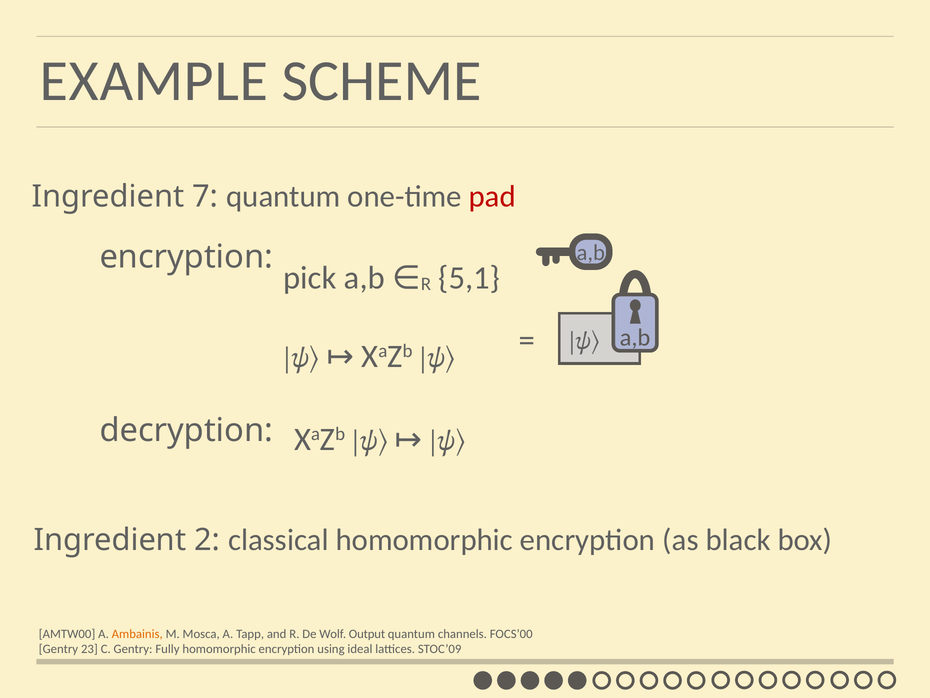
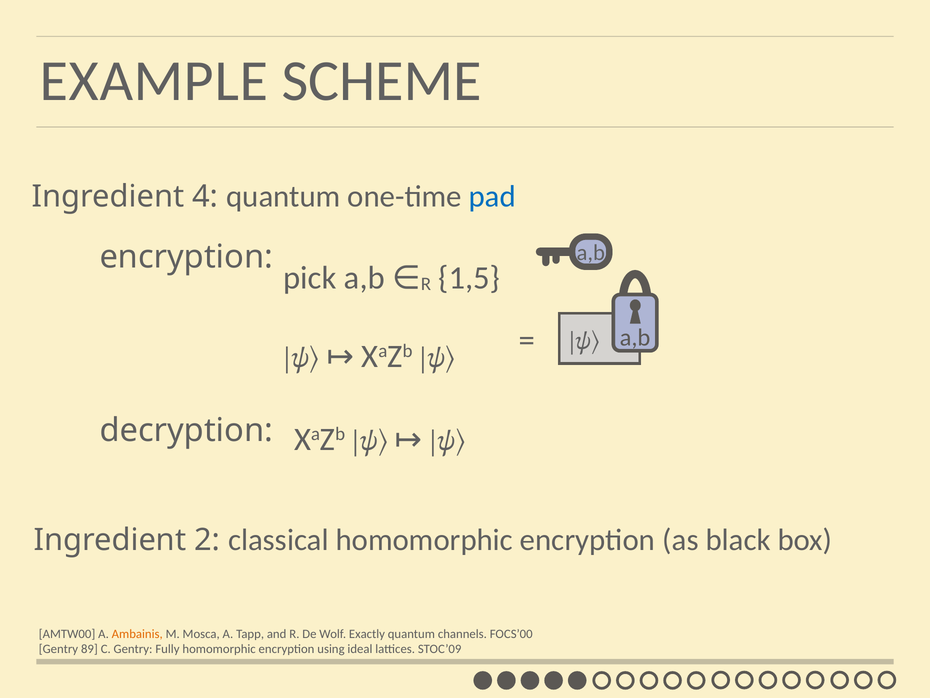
7: 7 -> 4
pad colour: red -> blue
5,1: 5,1 -> 1,5
Output: Output -> Exactly
23: 23 -> 89
